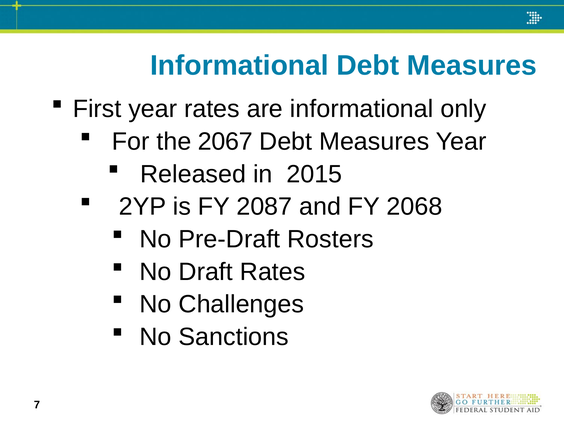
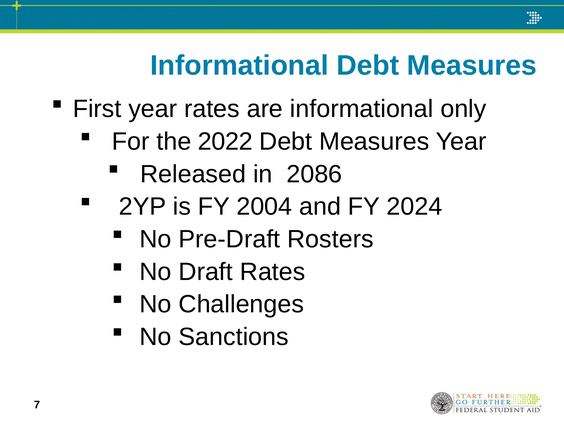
2067: 2067 -> 2022
2015: 2015 -> 2086
2087: 2087 -> 2004
2068: 2068 -> 2024
